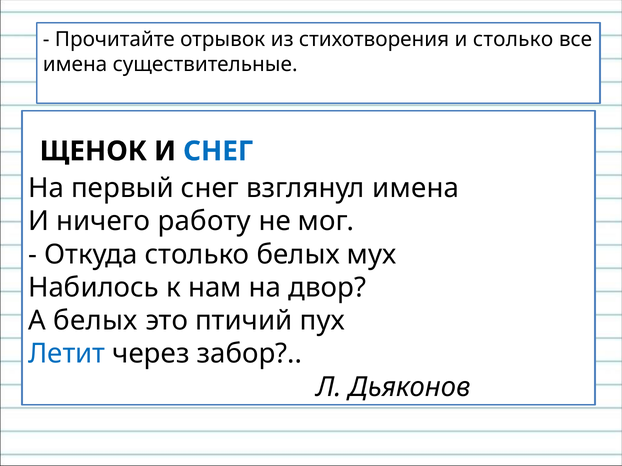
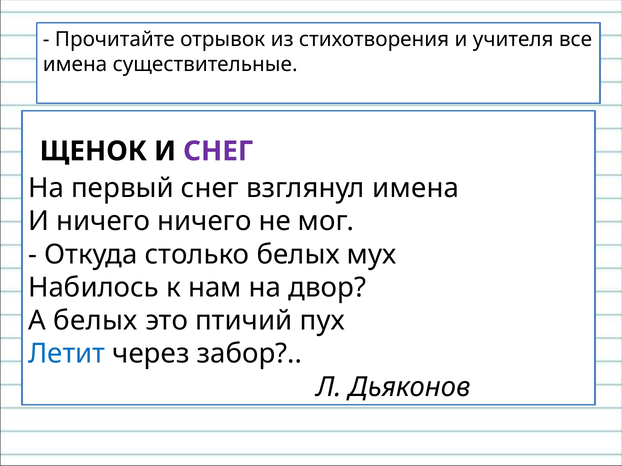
и столько: столько -> учителя
СНЕГ at (218, 151) colour: blue -> purple
ничего работу: работу -> ничего
